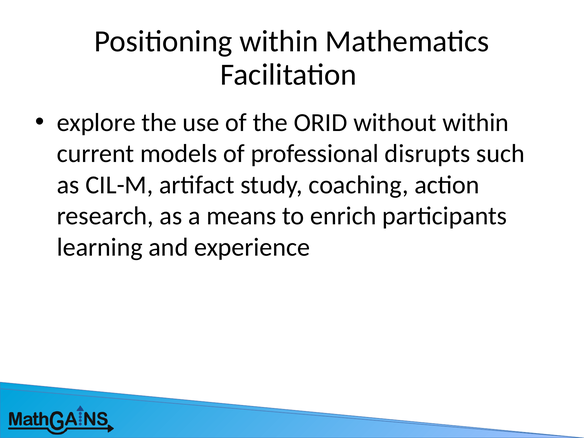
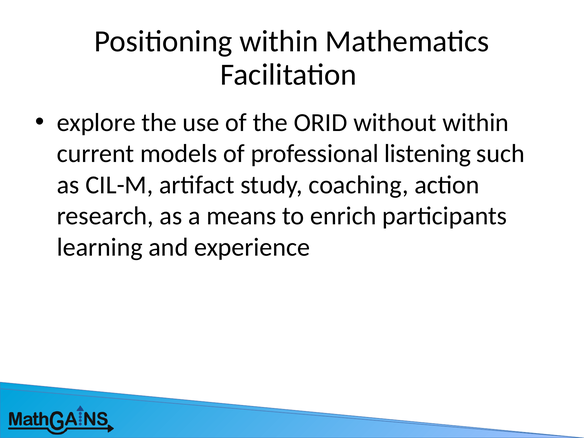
disrupts: disrupts -> listening
